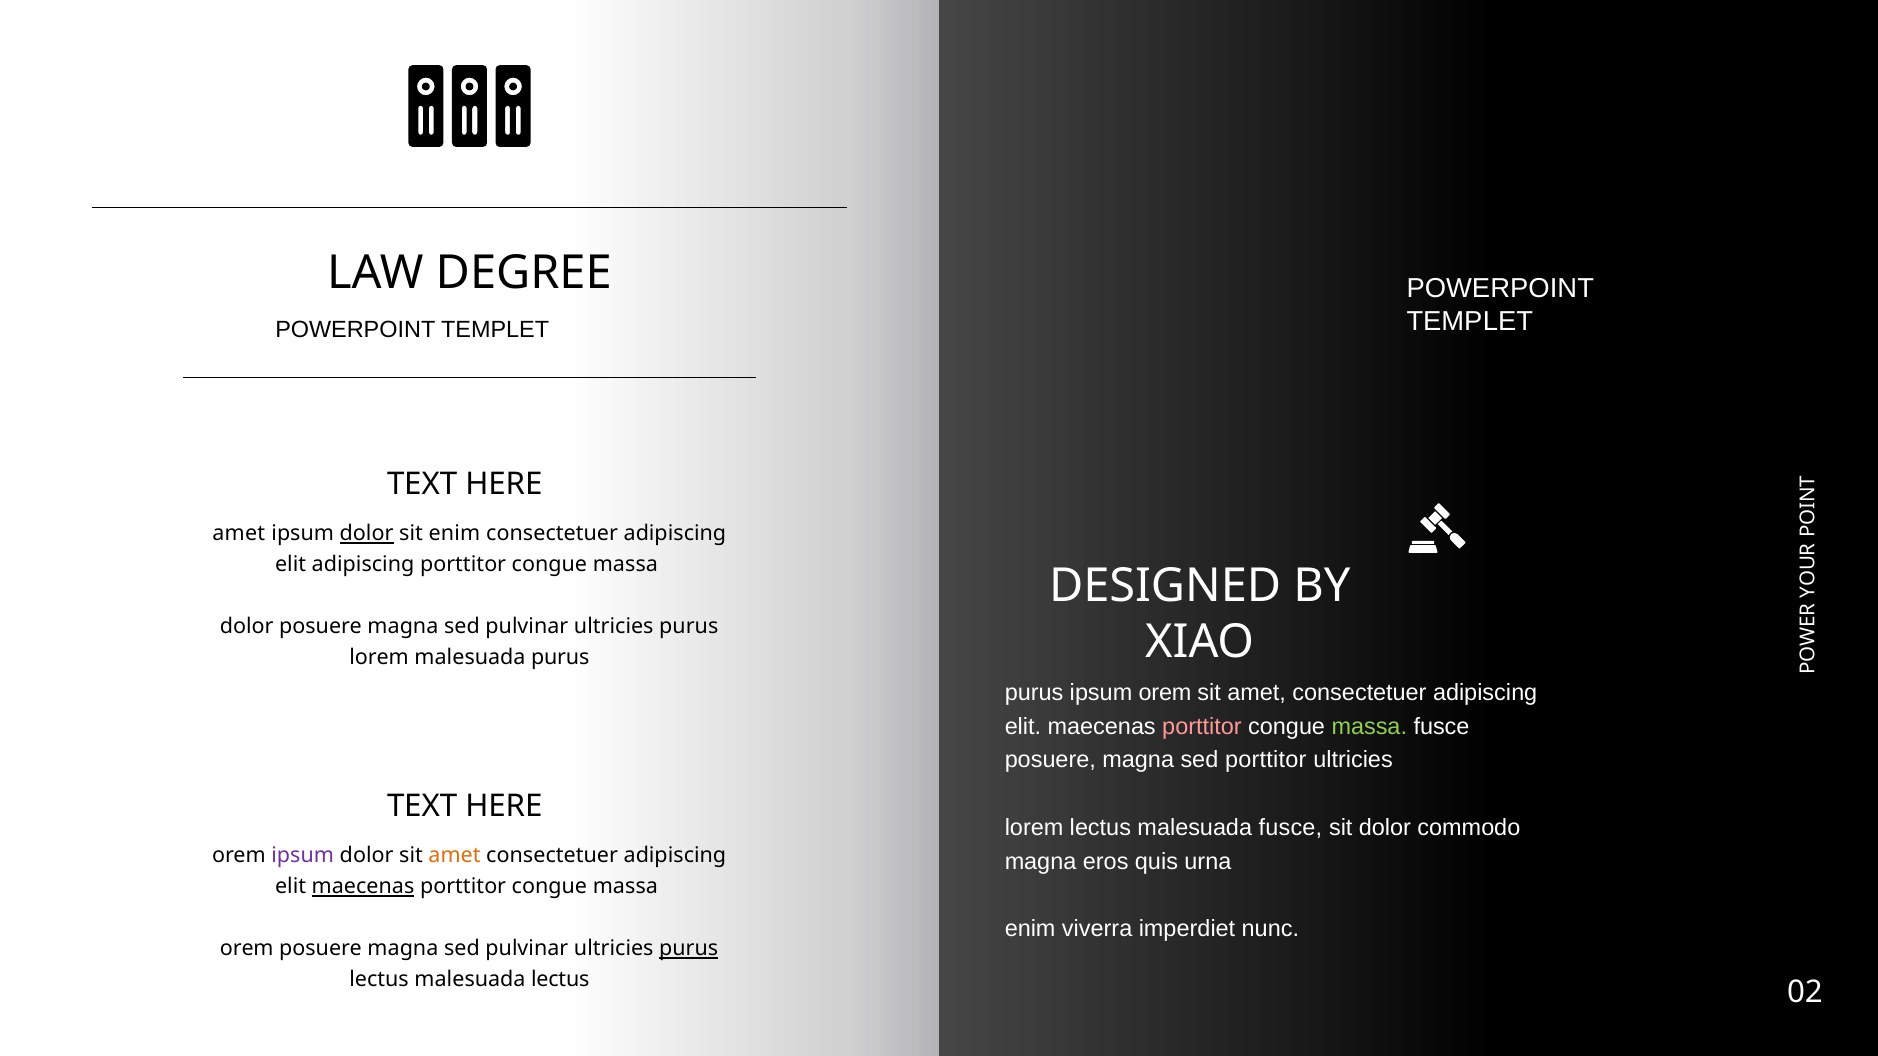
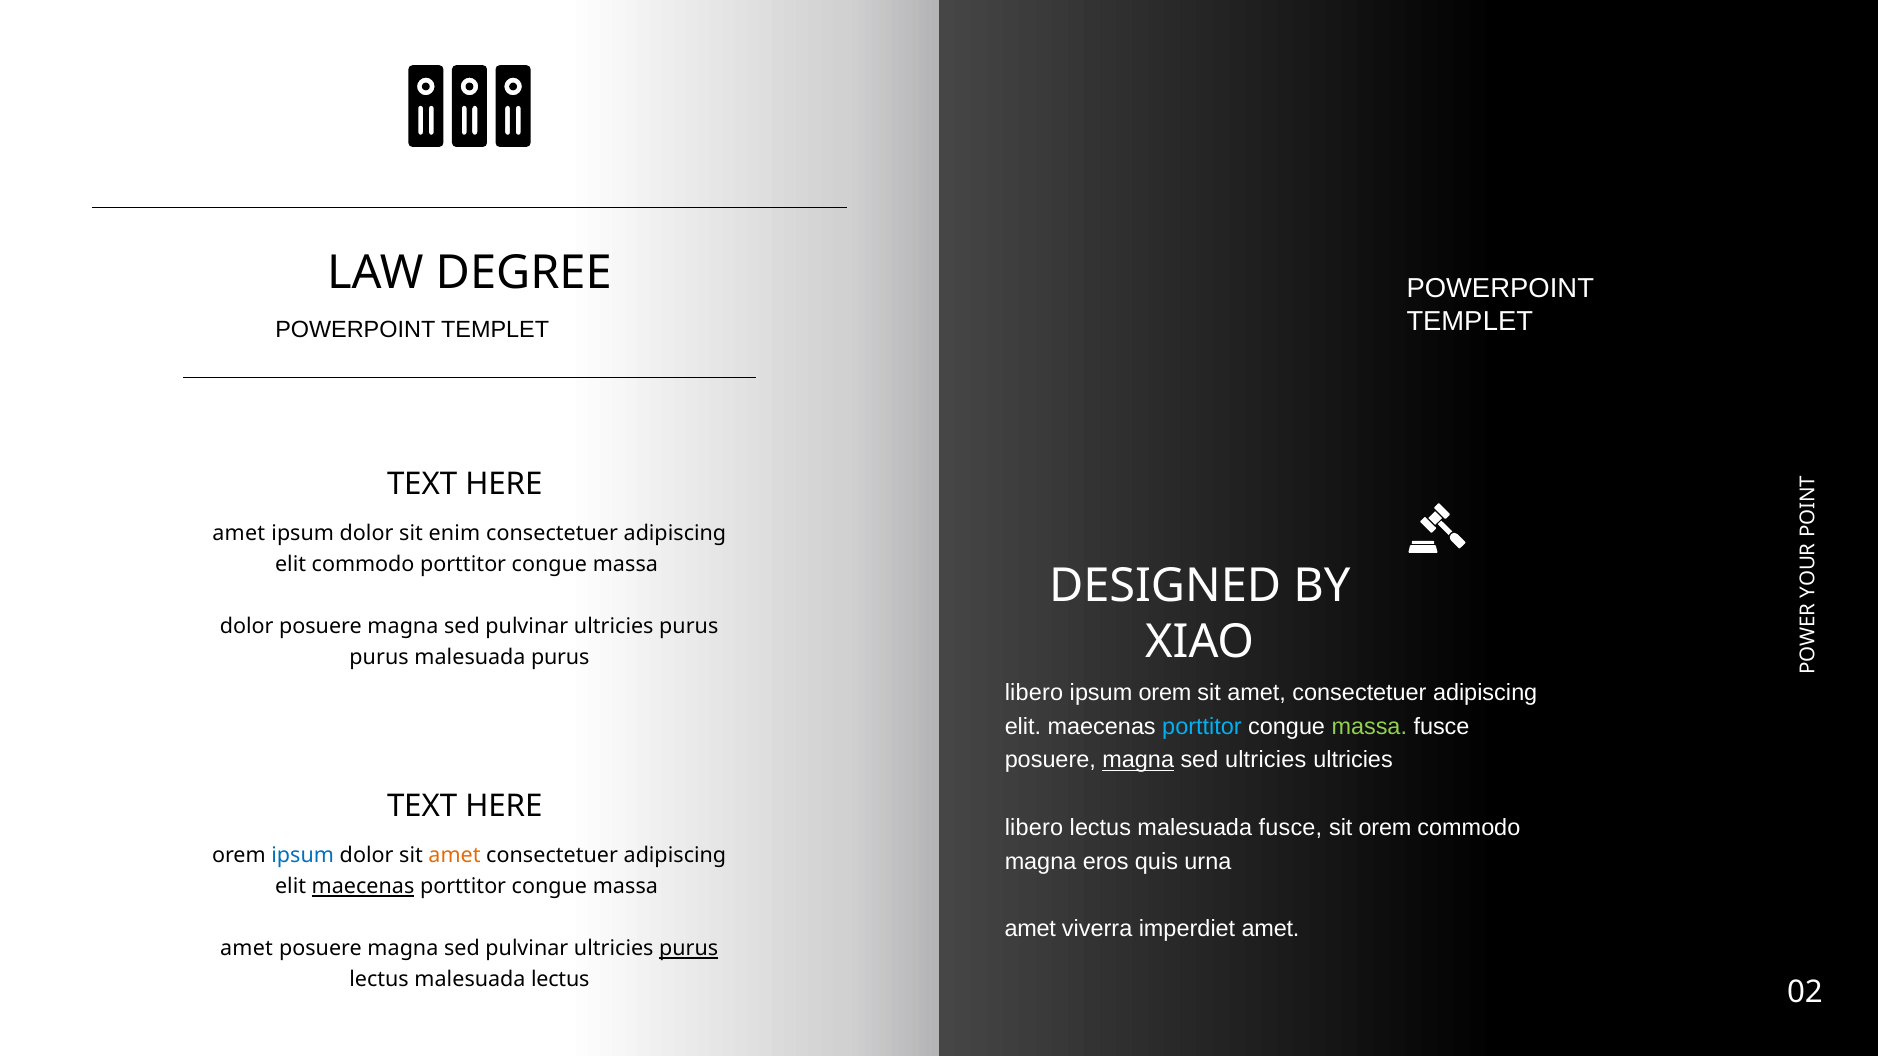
dolor at (367, 534) underline: present -> none
elit adipiscing: adipiscing -> commodo
lorem at (379, 658): lorem -> purus
purus at (1034, 693): purus -> libero
porttitor at (1202, 727) colour: pink -> light blue
magna at (1138, 760) underline: none -> present
sed porttitor: porttitor -> ultricies
lorem at (1034, 828): lorem -> libero
sit dolor: dolor -> orem
ipsum at (303, 856) colour: purple -> blue
enim at (1030, 929): enim -> amet
imperdiet nunc: nunc -> amet
orem at (247, 949): orem -> amet
